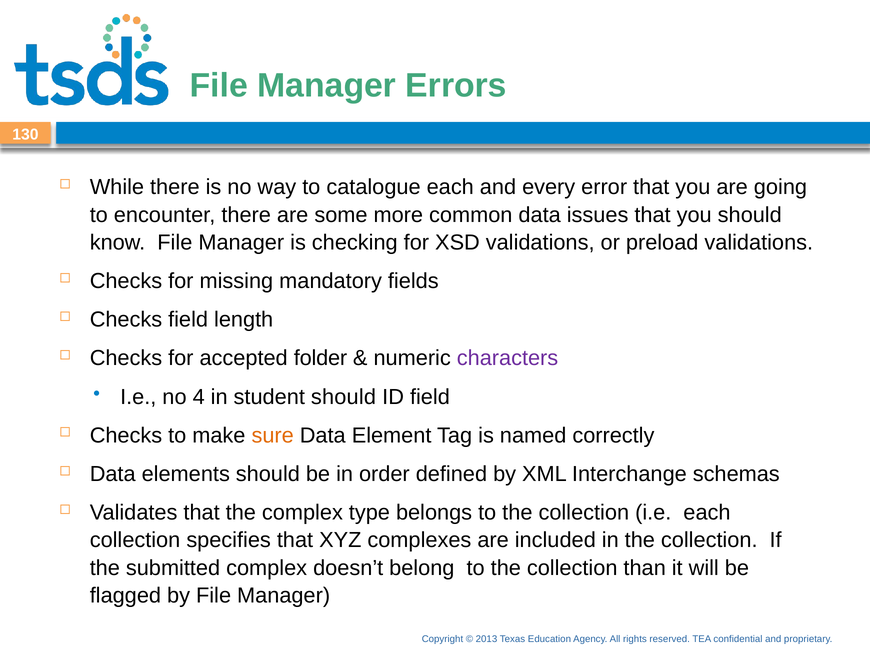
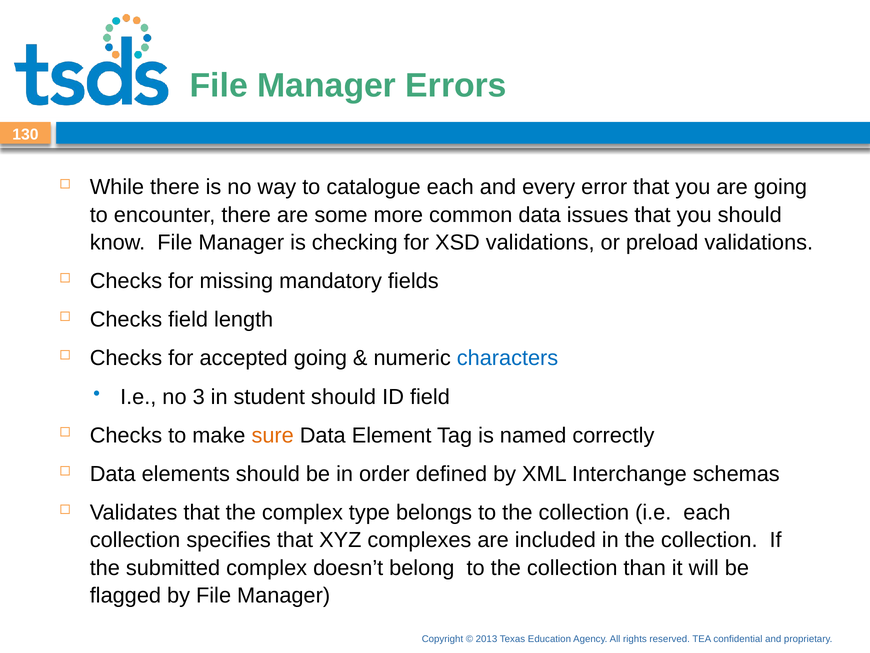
accepted folder: folder -> going
characters colour: purple -> blue
4: 4 -> 3
